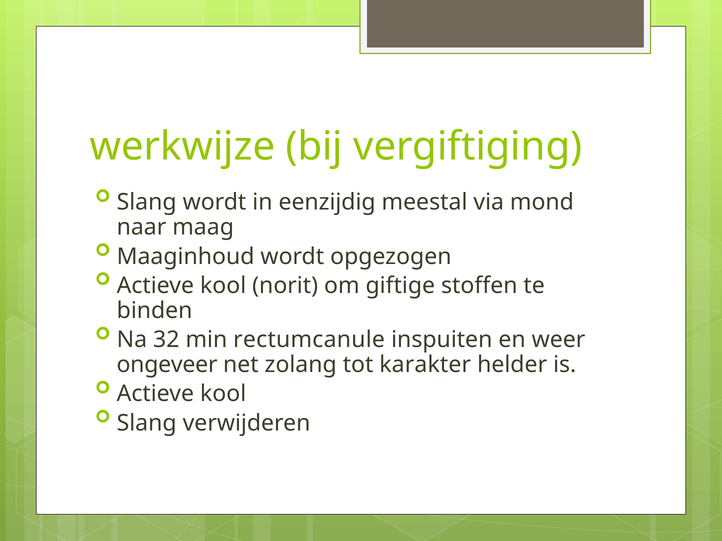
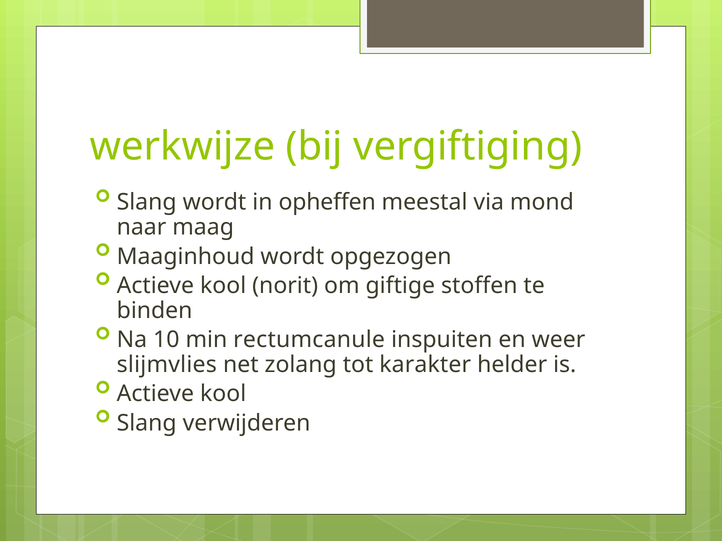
eenzijdig: eenzijdig -> opheffen
32: 32 -> 10
ongeveer: ongeveer -> slijmvlies
